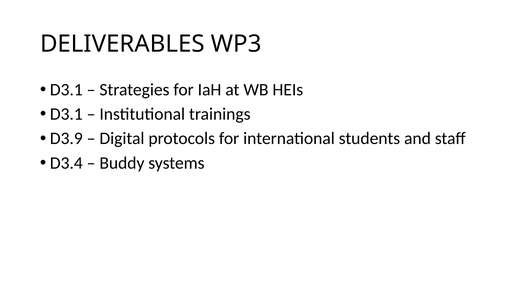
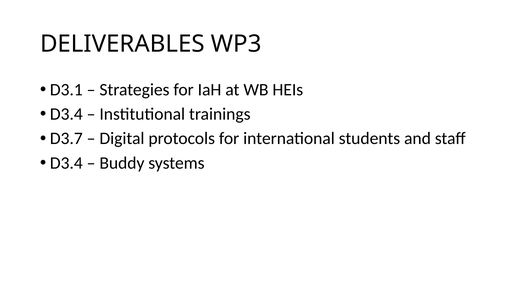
D3.1 at (66, 114): D3.1 -> D3.4
D3.9: D3.9 -> D3.7
